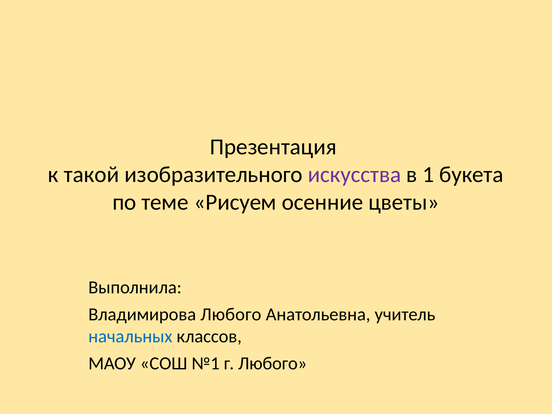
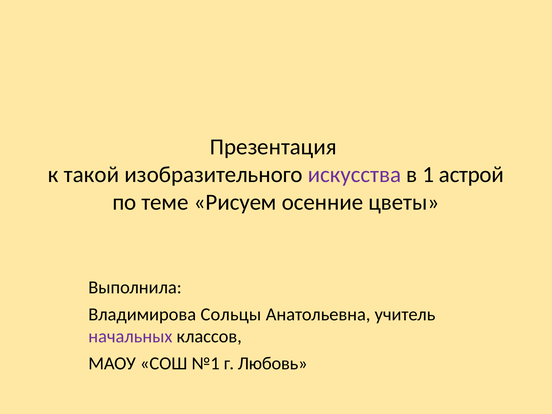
букета: букета -> астрой
Владимирова Любого: Любого -> Сольцы
начальных colour: blue -> purple
г Любого: Любого -> Любовь
